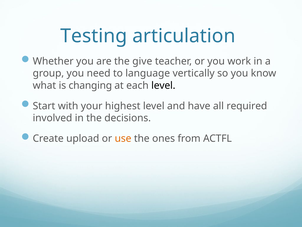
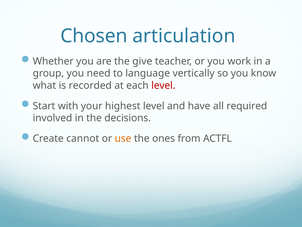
Testing: Testing -> Chosen
changing: changing -> recorded
level at (163, 85) colour: black -> red
upload: upload -> cannot
